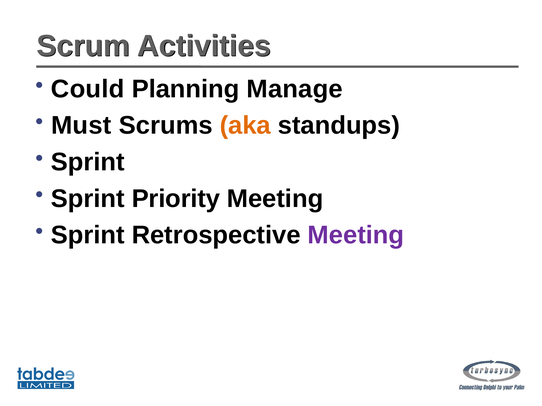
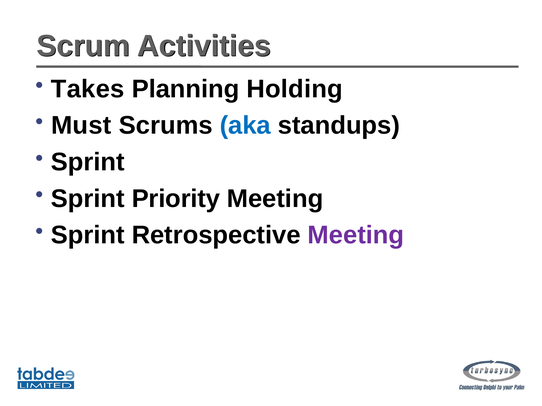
Could: Could -> Takes
Manage: Manage -> Holding
aka colour: orange -> blue
